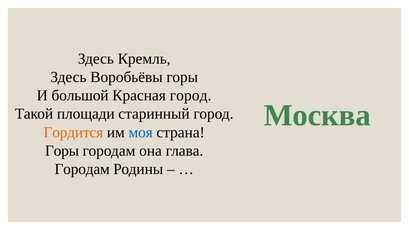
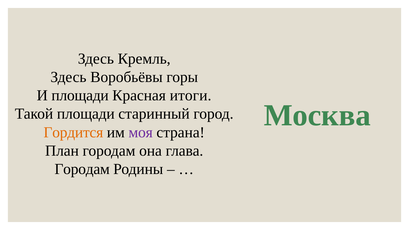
И большой: большой -> площади
Красная город: город -> итоги
моя colour: blue -> purple
Горы at (62, 151): Горы -> План
